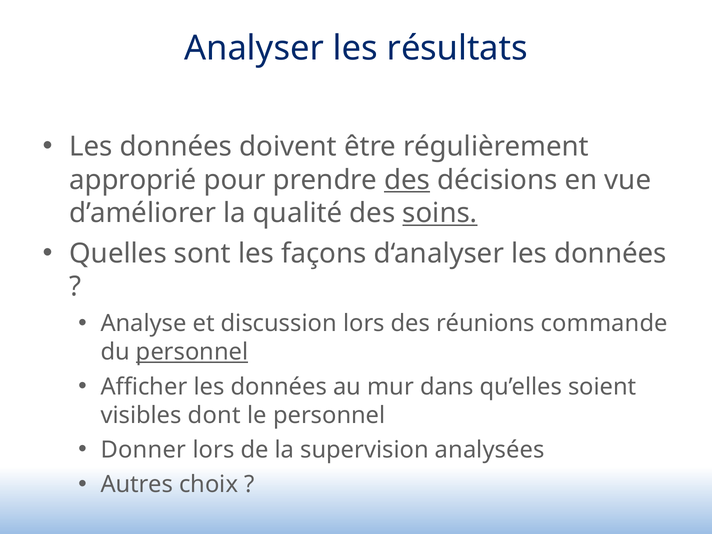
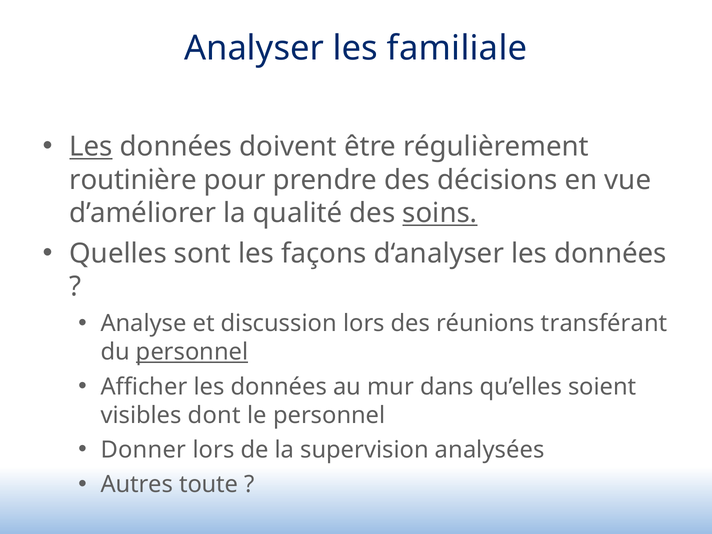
résultats: résultats -> familiale
Les at (91, 147) underline: none -> present
approprié: approprié -> routinière
des at (407, 180) underline: present -> none
commande: commande -> transférant
choix: choix -> toute
